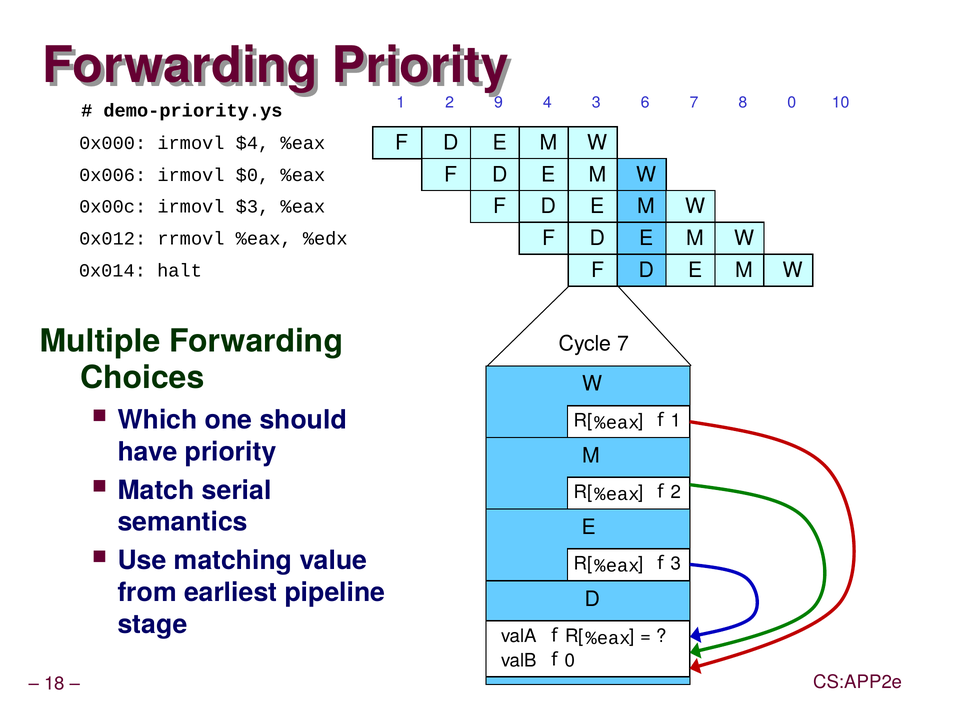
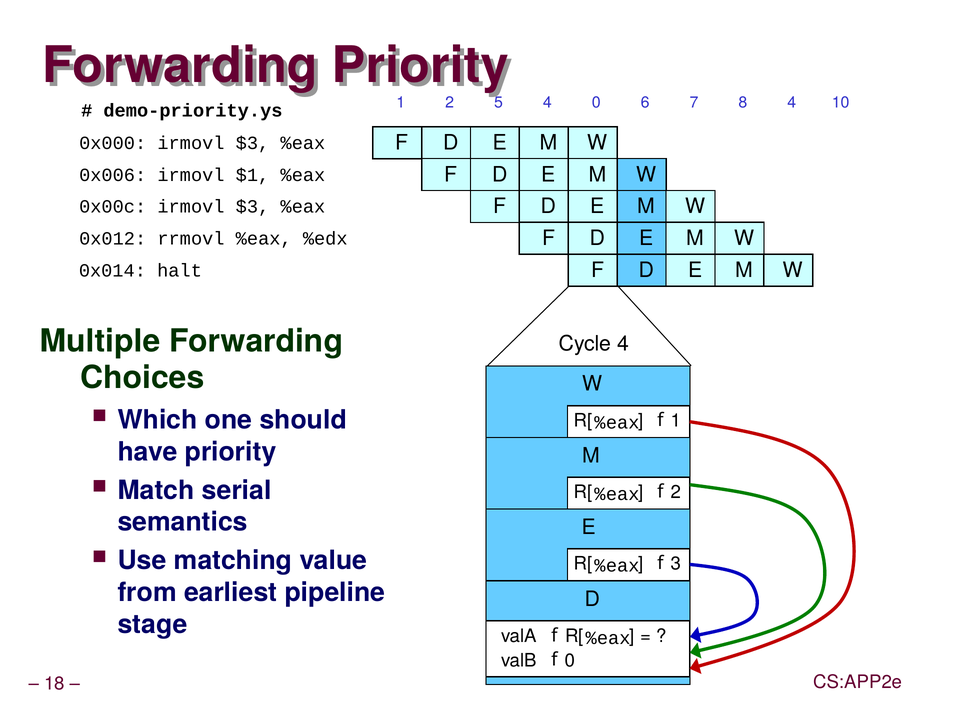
9: 9 -> 5
4 3: 3 -> 0
8 0: 0 -> 4
0x000 irmovl $4: $4 -> $3
$0: $0 -> $1
Cycle 7: 7 -> 4
